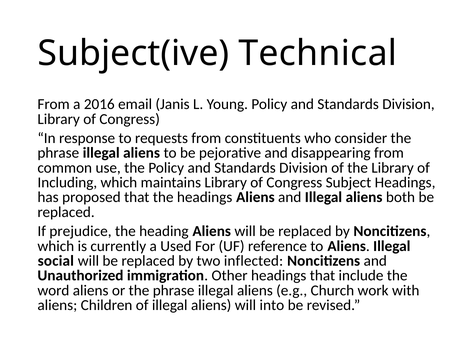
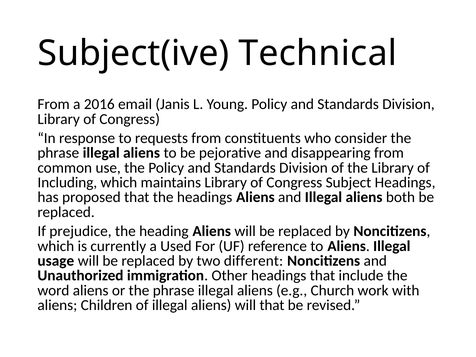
social: social -> usage
inflected: inflected -> different
will into: into -> that
